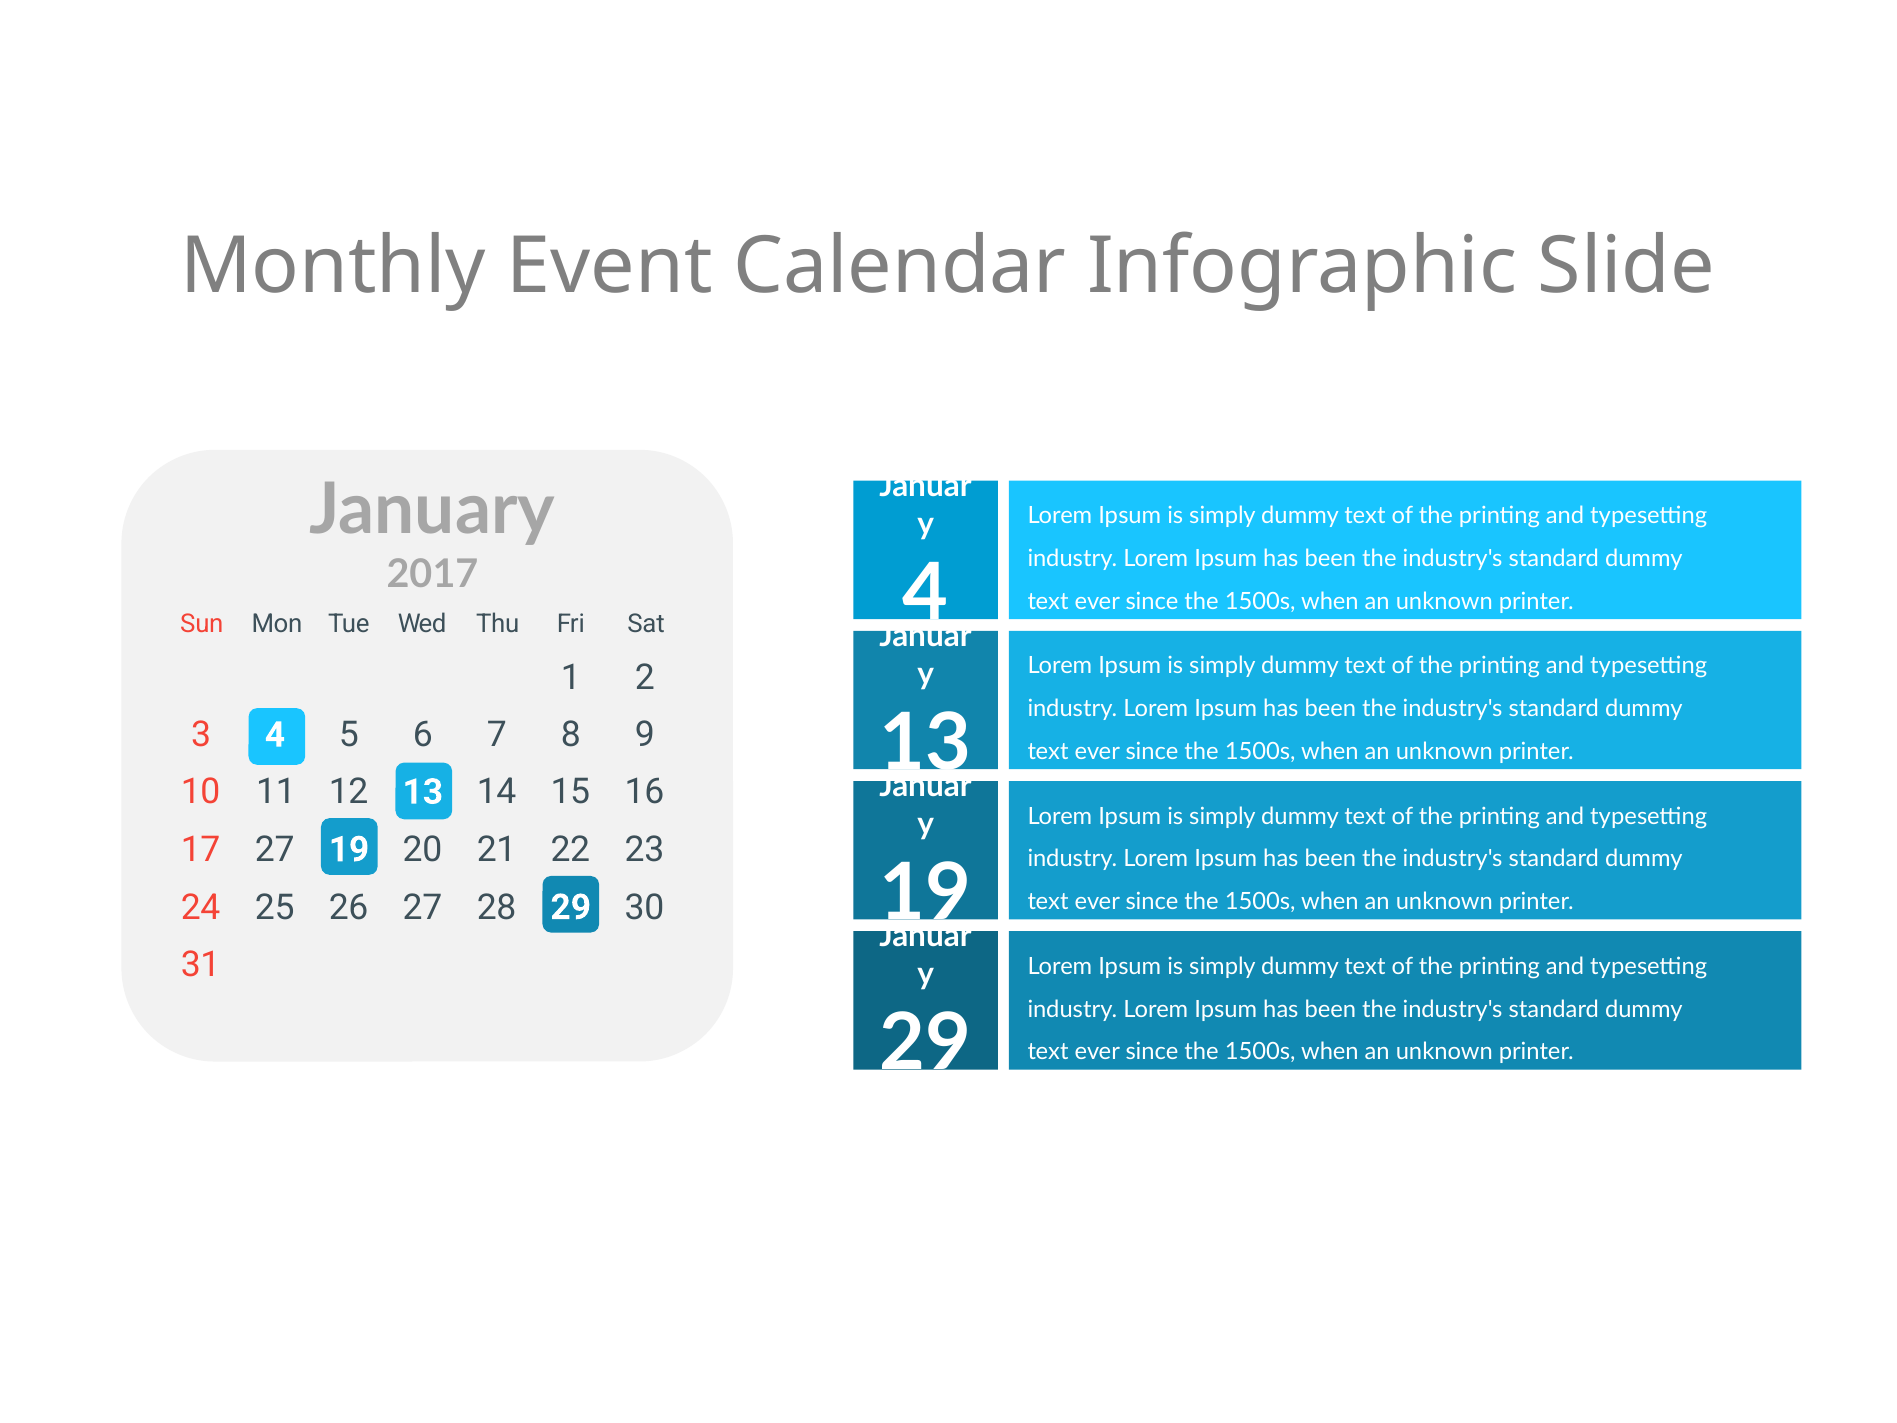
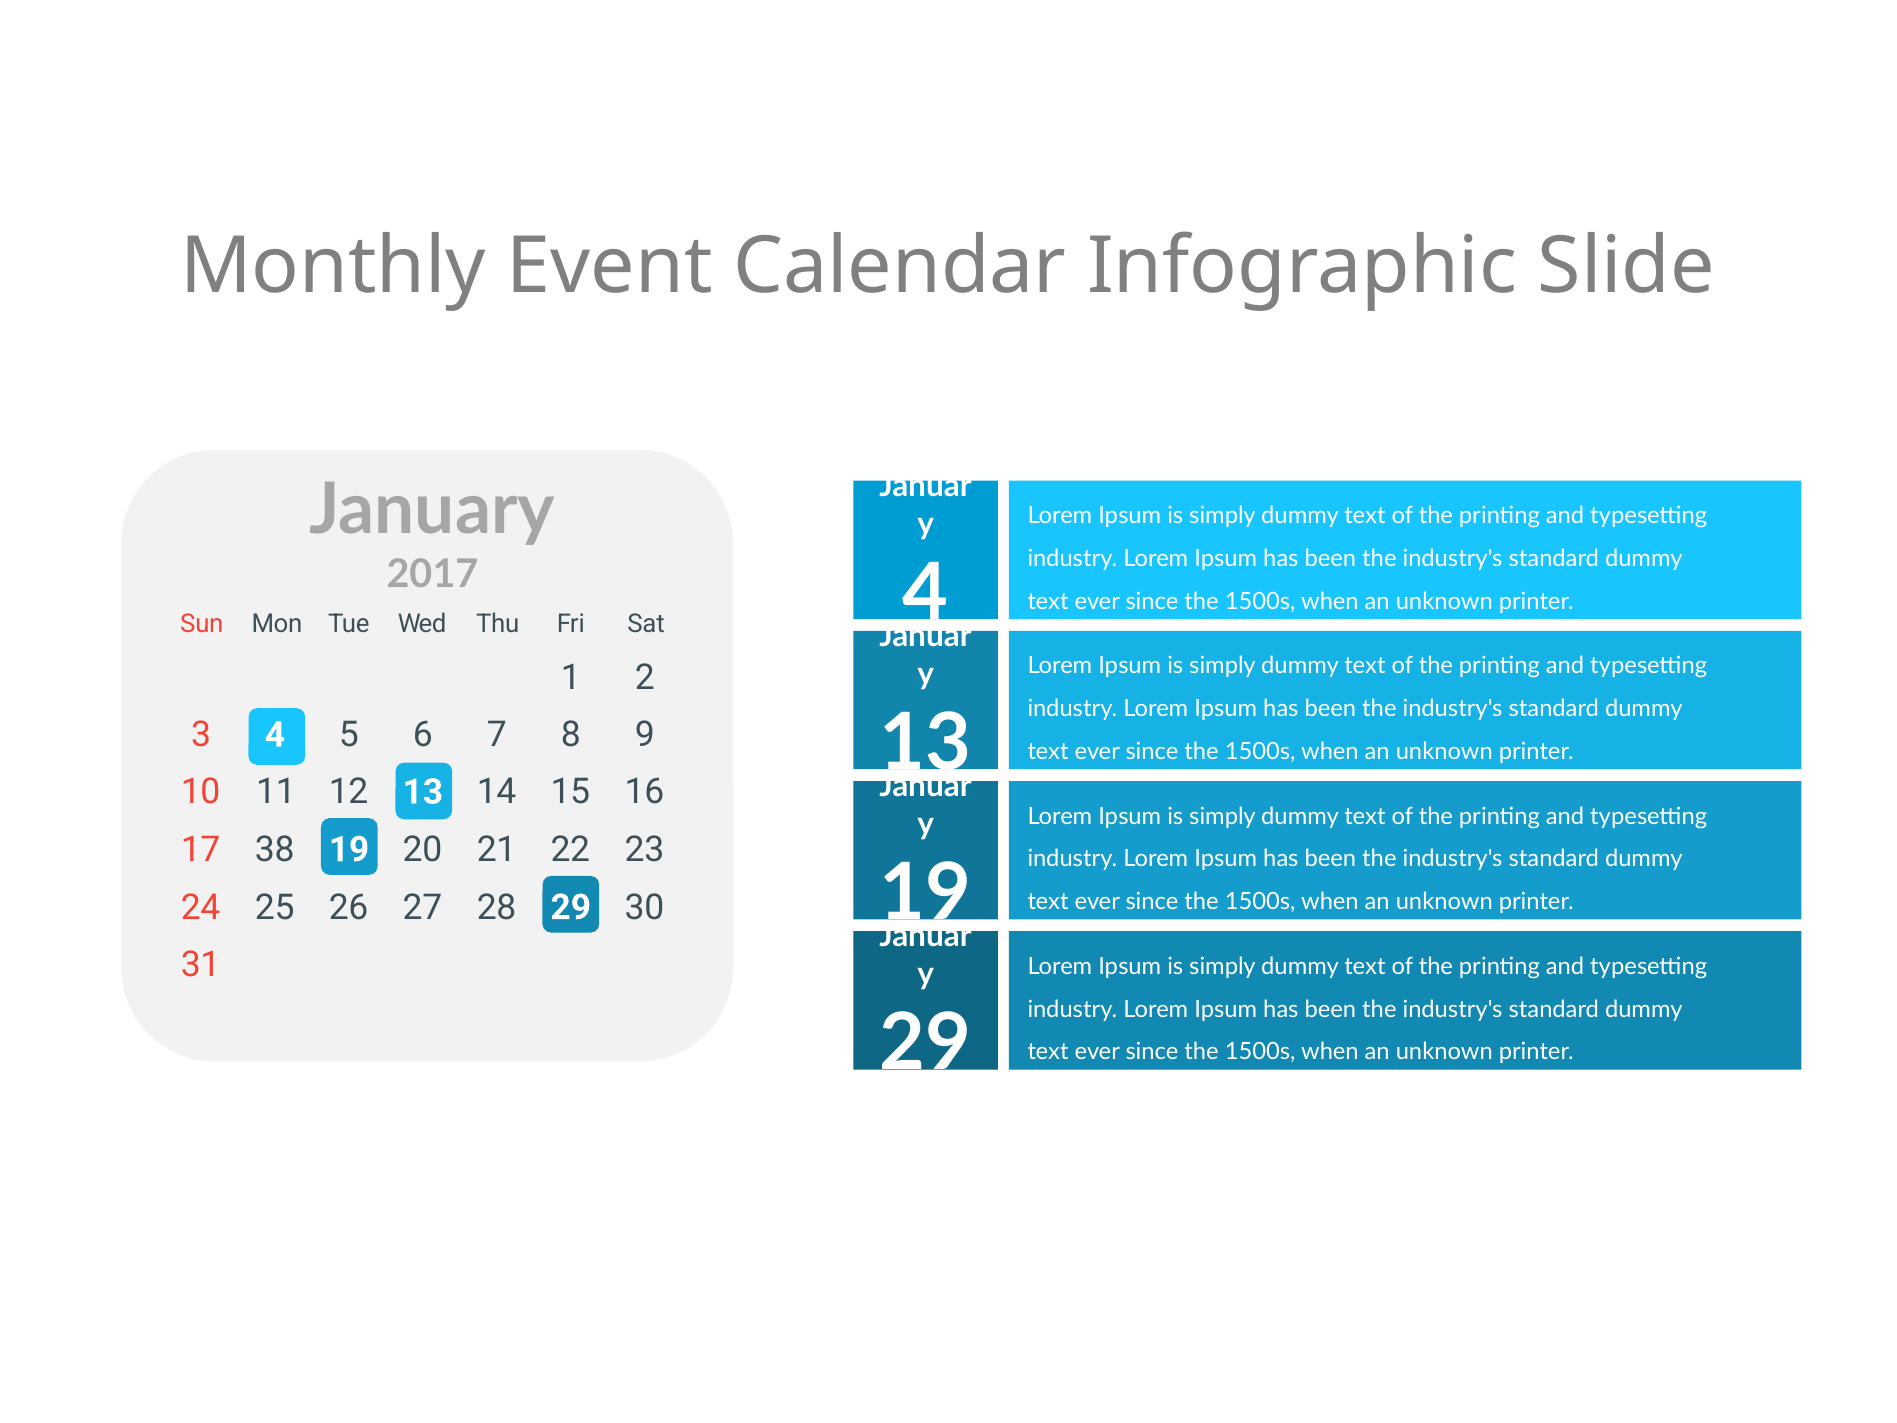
17 27: 27 -> 38
